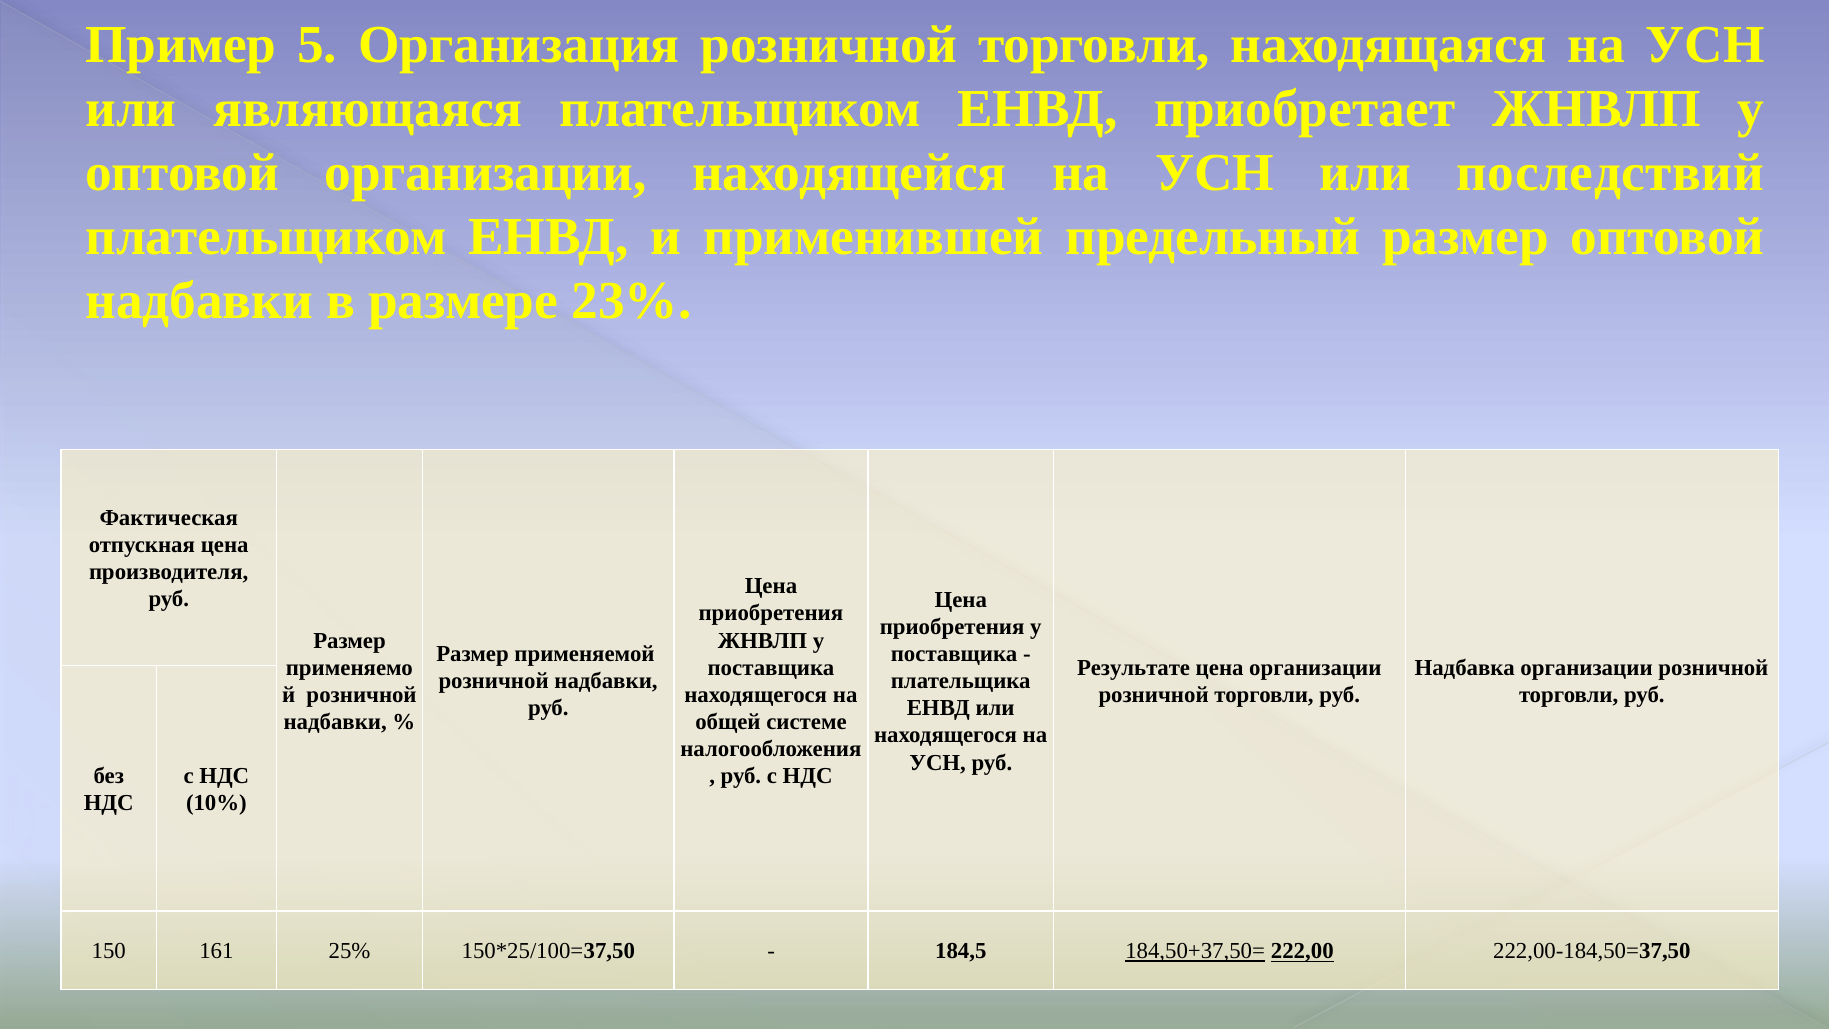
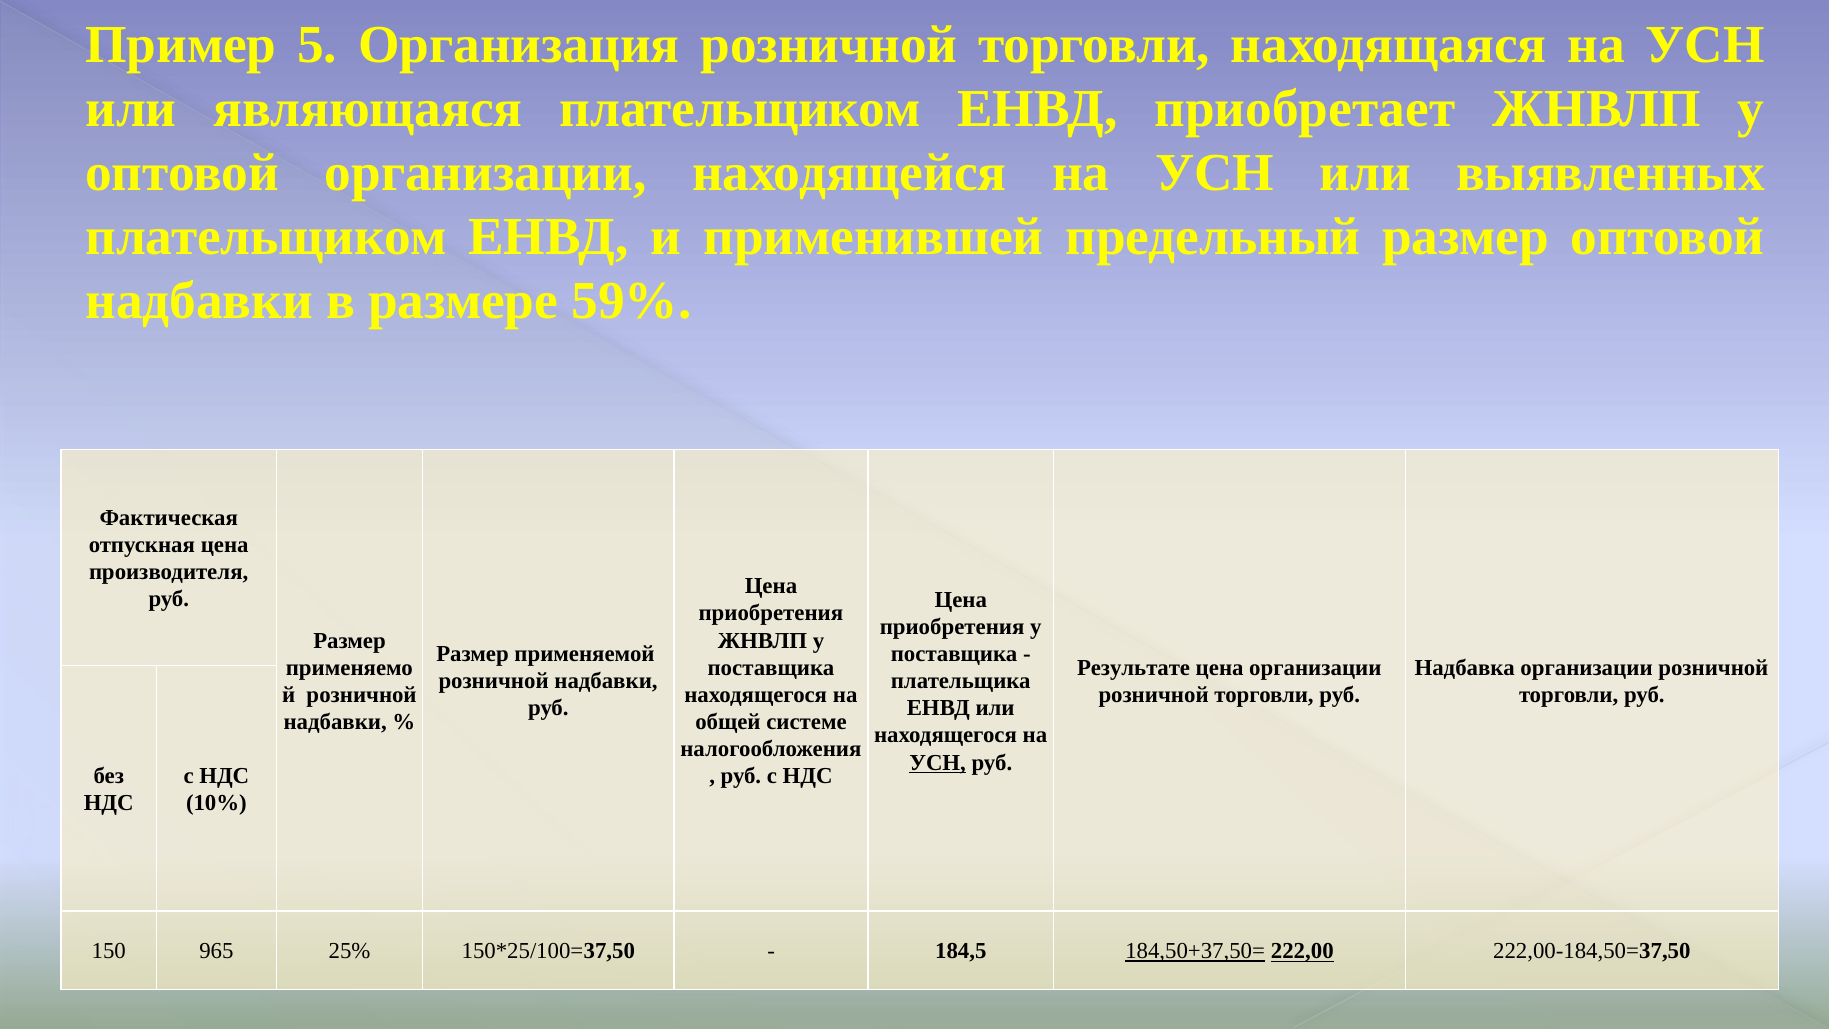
последствий: последствий -> выявленных
23%: 23% -> 59%
УСН at (938, 762) underline: none -> present
161: 161 -> 965
